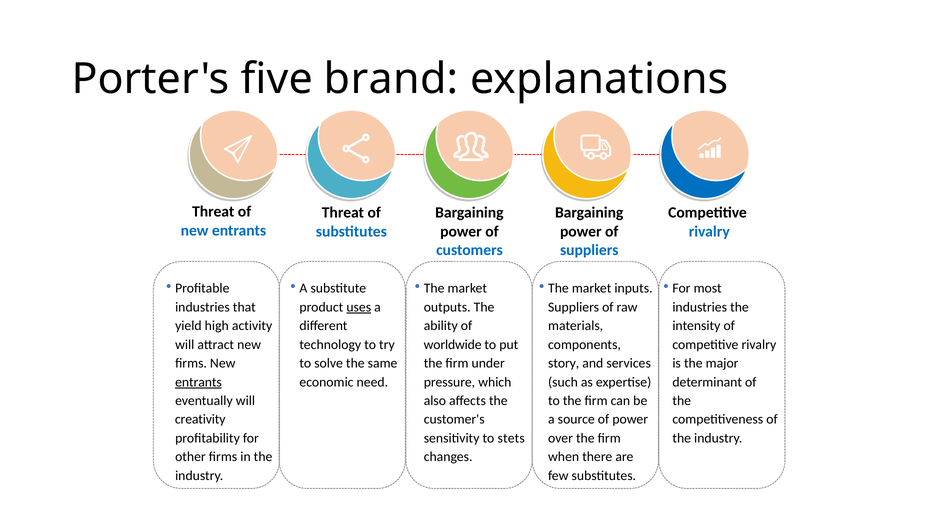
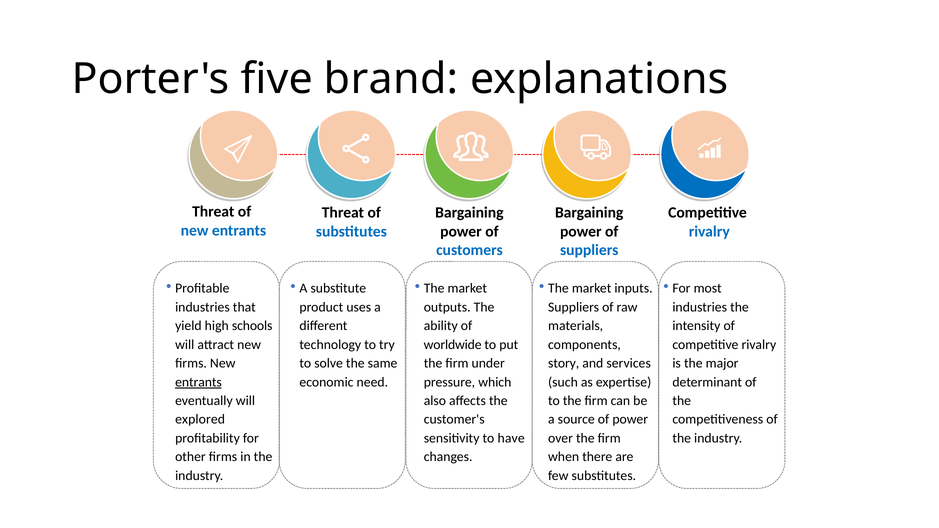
uses underline: present -> none
activity: activity -> schools
creativity: creativity -> explored
stets: stets -> have
